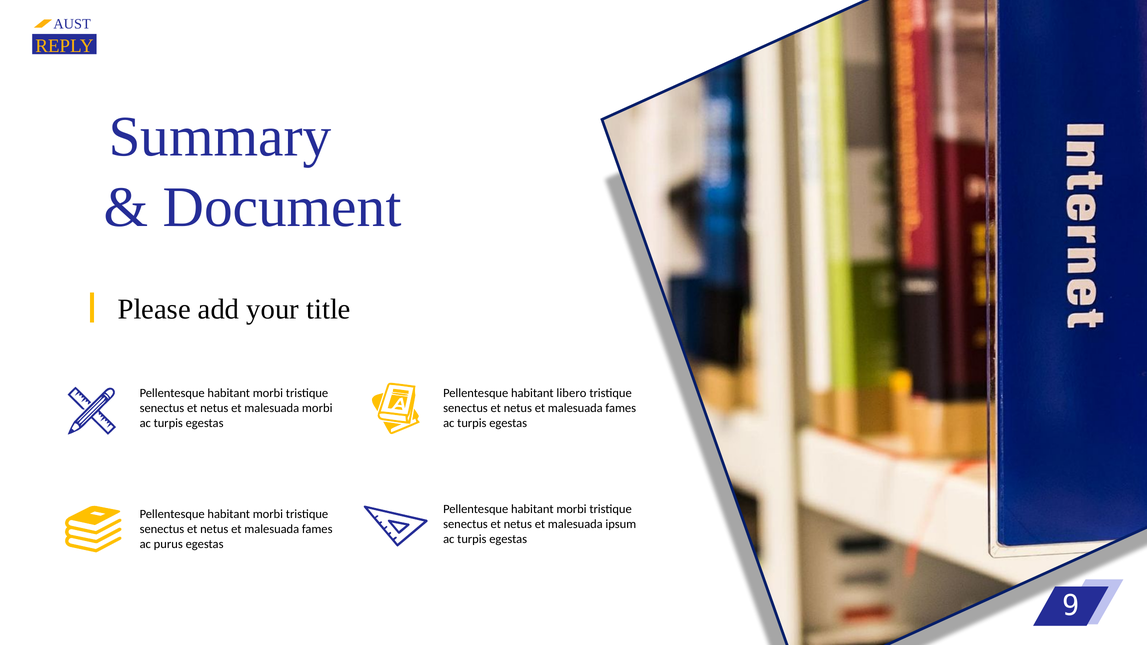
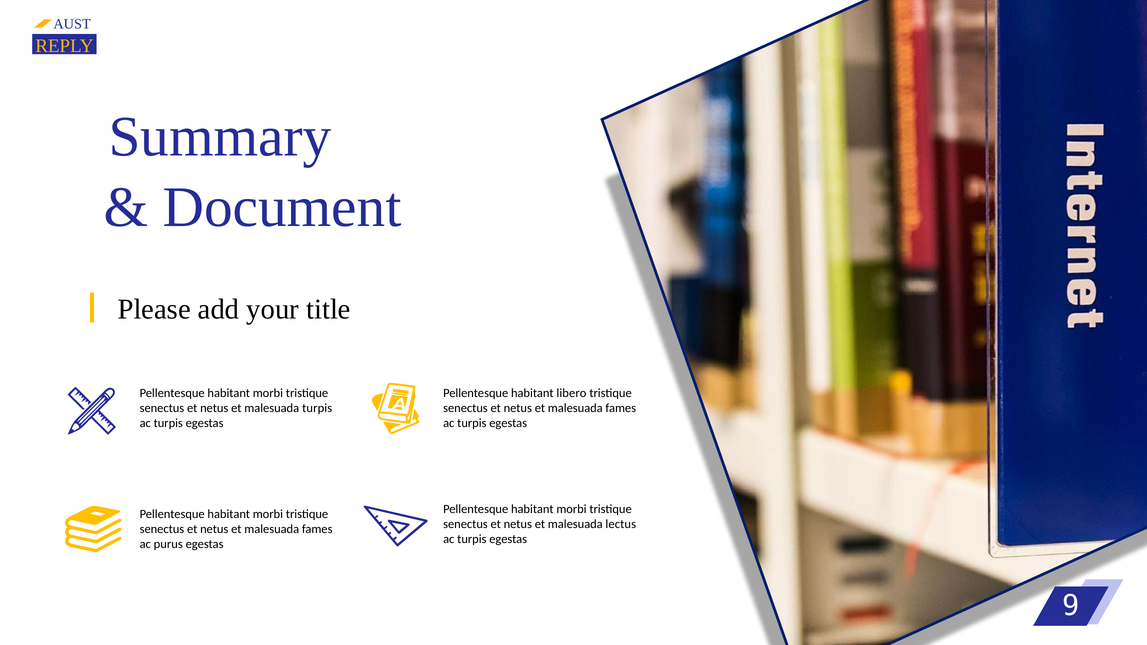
malesuada morbi: morbi -> turpis
ipsum: ipsum -> lectus
